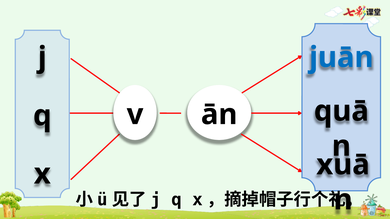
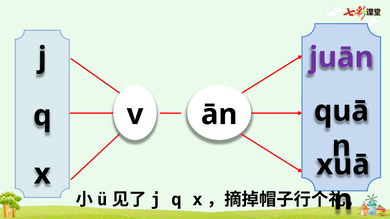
juān colour: blue -> purple
